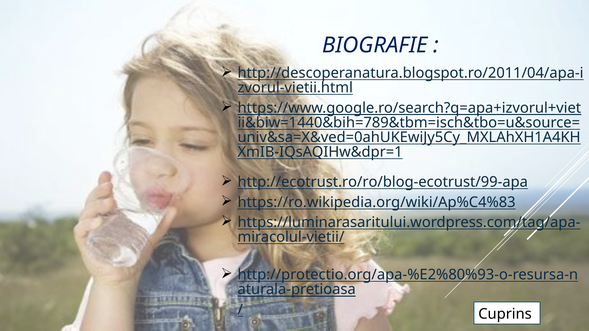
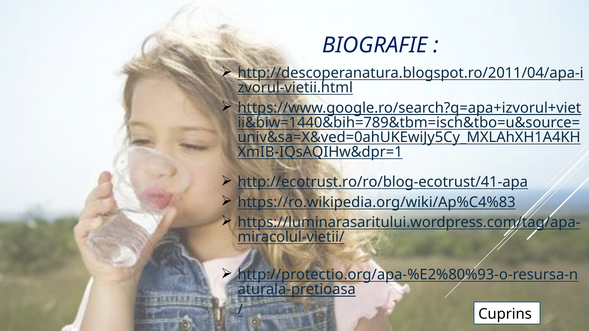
http://ecotrust.ro/ro/blog-ecotrust/99-apa: http://ecotrust.ro/ro/blog-ecotrust/99-apa -> http://ecotrust.ro/ro/blog-ecotrust/41-apa
